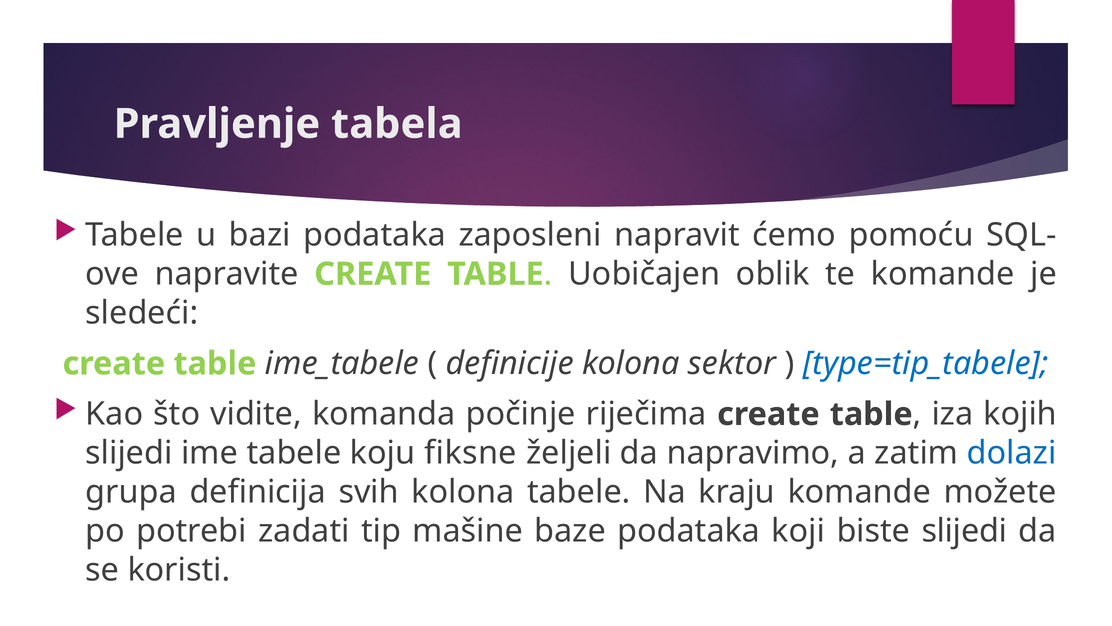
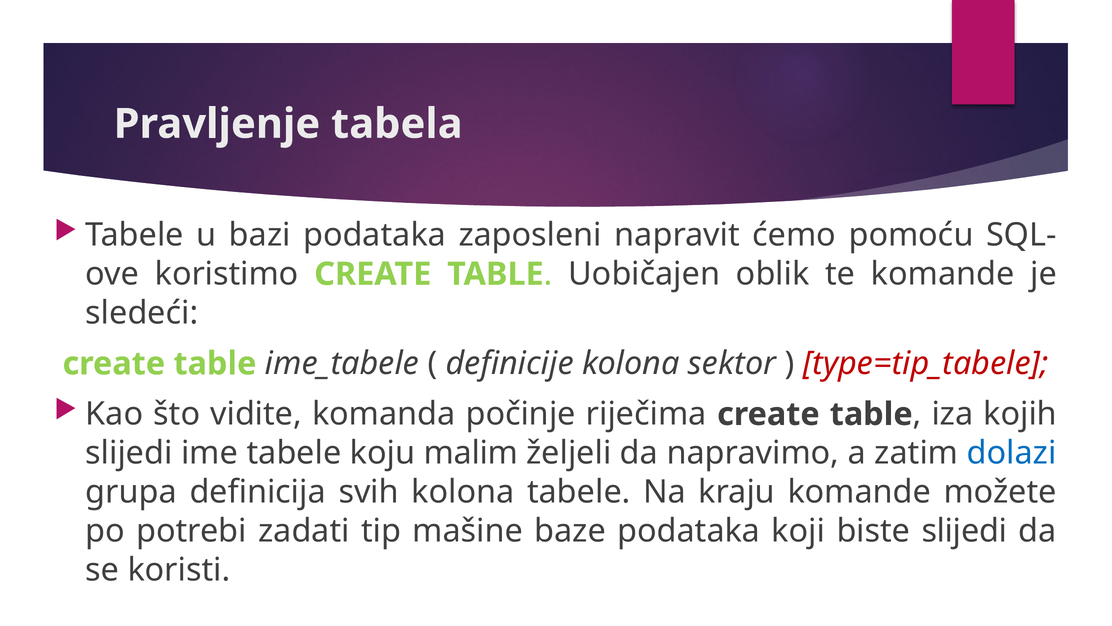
napravite: napravite -> koristimo
type=tip_tabele colour: blue -> red
fiksne: fiksne -> malim
